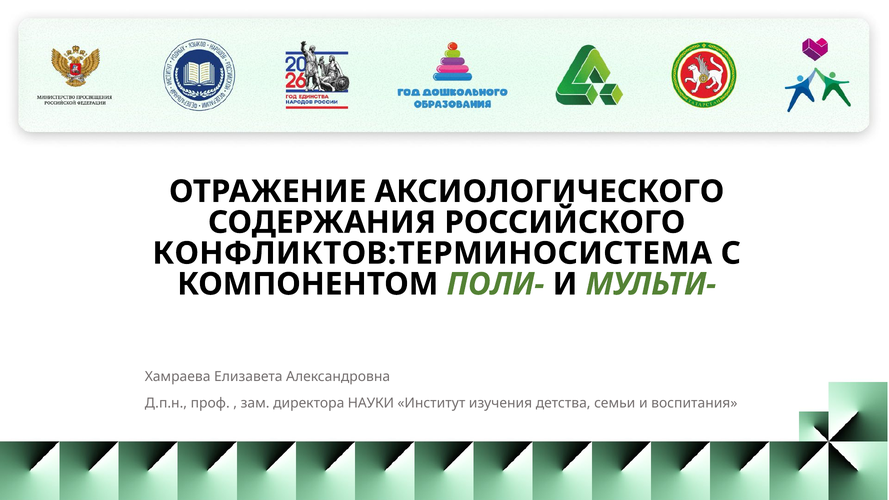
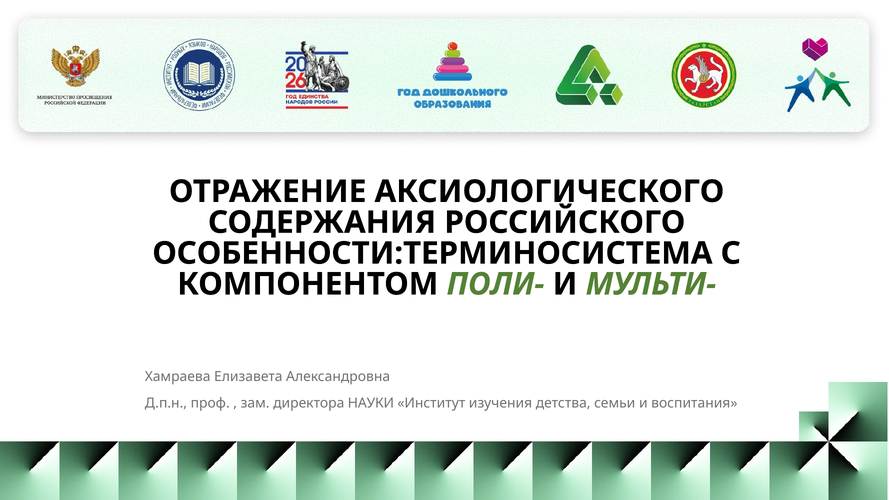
КОНФЛИКТОВ:ТЕРМИНОСИСТЕМА: КОНФЛИКТОВ:ТЕРМИНОСИСТЕМА -> ОСОБЕННОСТИ:ТЕРМИНОСИСТЕМА
